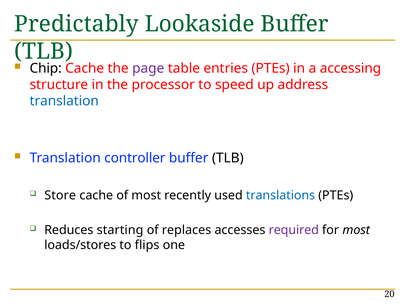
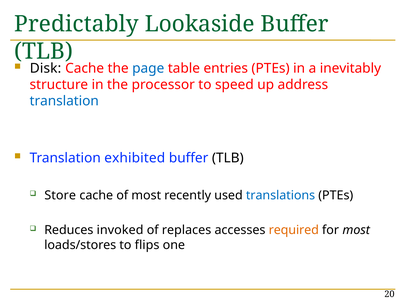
Chip: Chip -> Disk
page colour: purple -> blue
accessing: accessing -> inevitably
controller: controller -> exhibited
starting: starting -> invoked
required colour: purple -> orange
